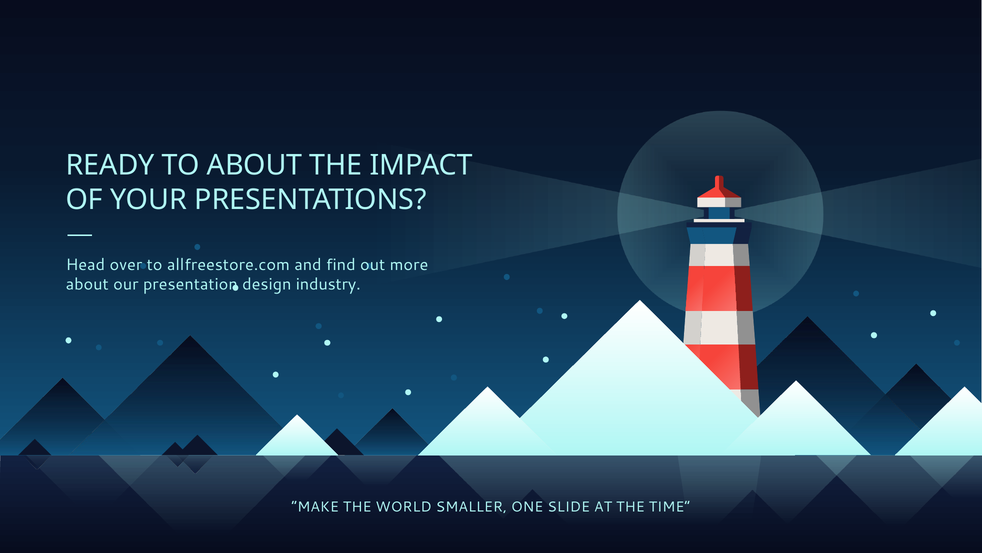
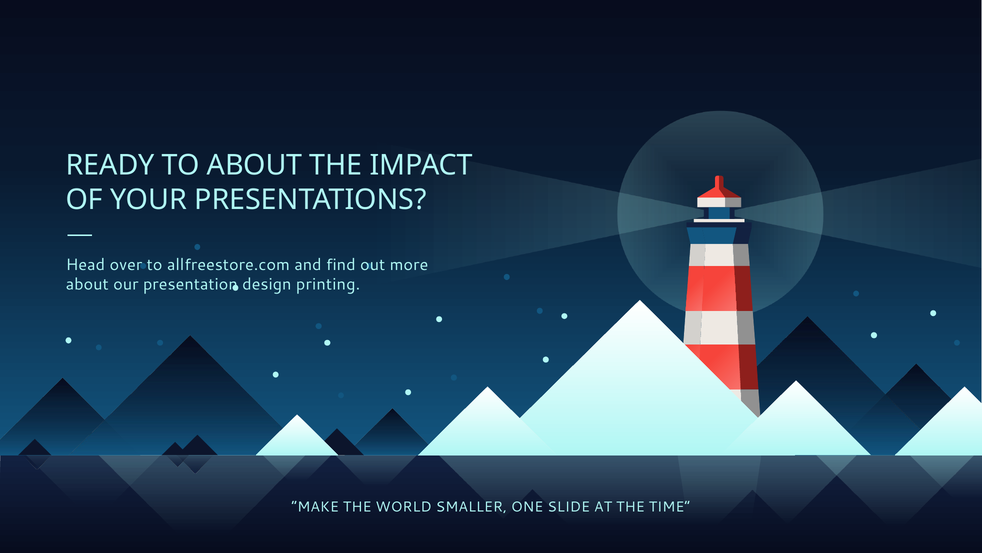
industry: industry -> printing
